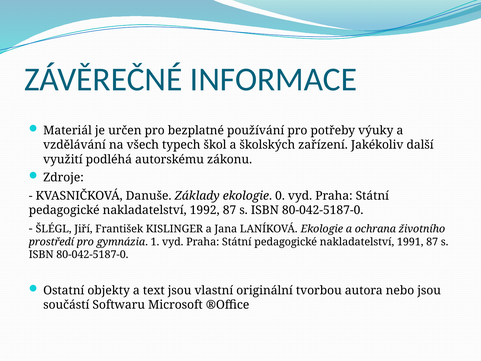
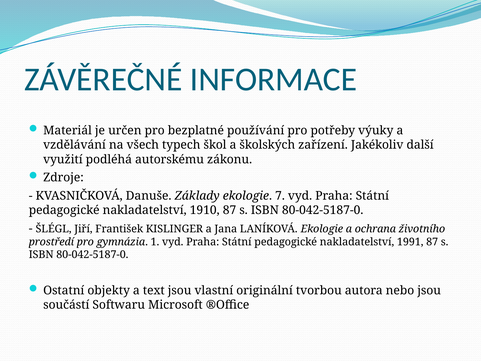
0: 0 -> 7
1992: 1992 -> 1910
